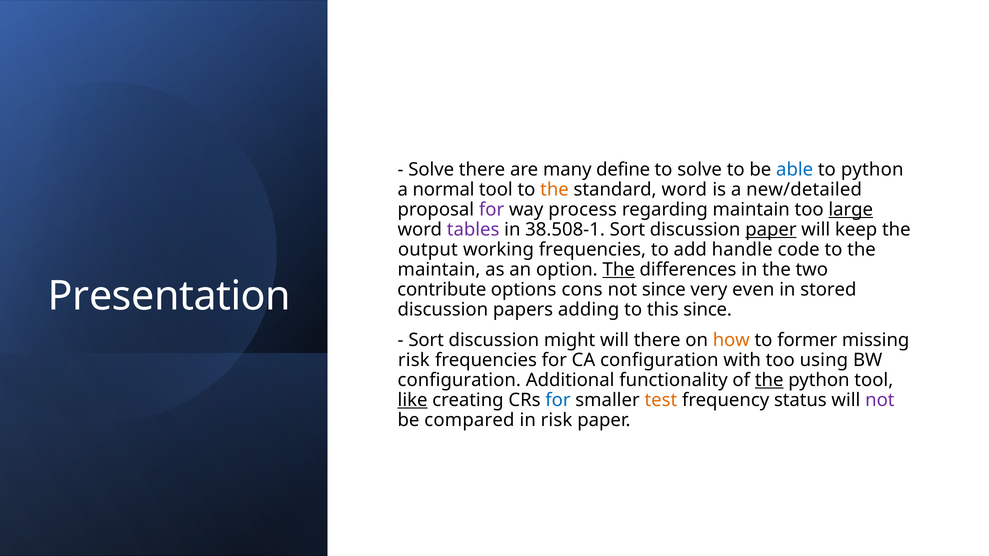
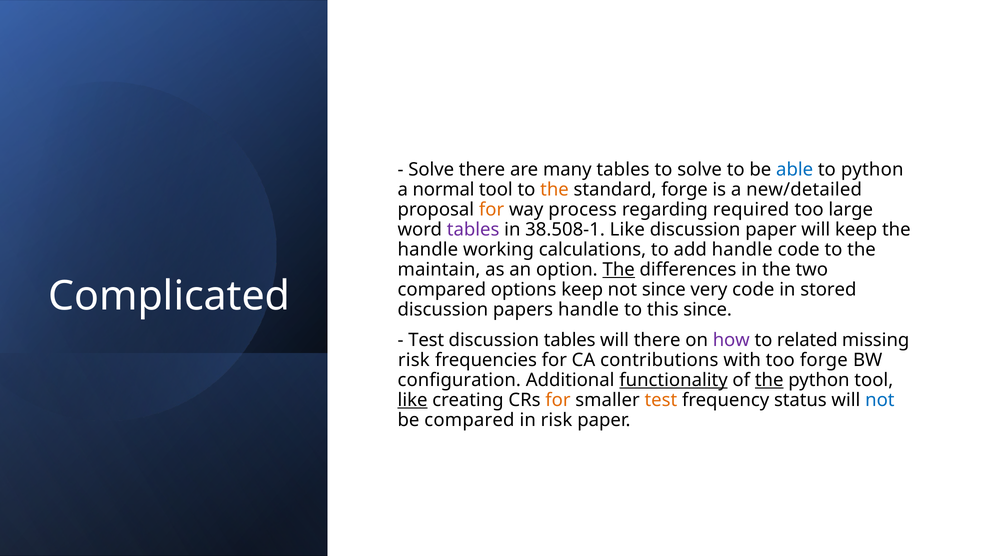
many define: define -> tables
standard word: word -> forge
for at (492, 210) colour: purple -> orange
regarding maintain: maintain -> required
large underline: present -> none
38.508-1 Sort: Sort -> Like
paper at (771, 230) underline: present -> none
output at (428, 250): output -> handle
working frequencies: frequencies -> calculations
contribute at (442, 290): contribute -> compared
options cons: cons -> keep
very even: even -> code
Presentation: Presentation -> Complicated
papers adding: adding -> handle
Sort at (426, 340): Sort -> Test
discussion might: might -> tables
how colour: orange -> purple
former: former -> related
CA configuration: configuration -> contributions
too using: using -> forge
functionality underline: none -> present
for at (558, 400) colour: blue -> orange
not at (880, 400) colour: purple -> blue
